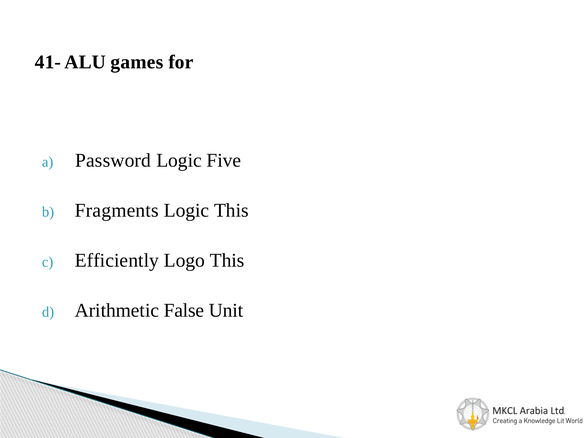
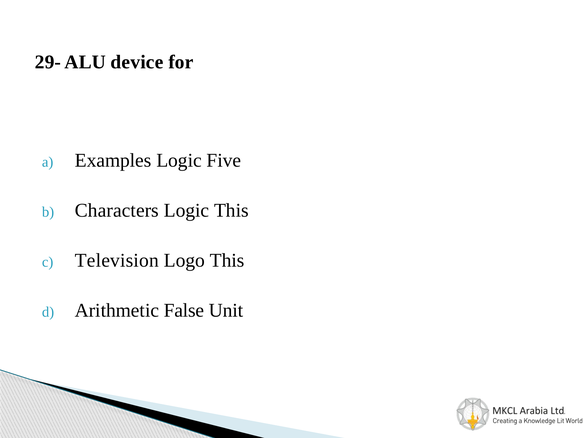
41-: 41- -> 29-
games: games -> device
Password: Password -> Examples
Fragments: Fragments -> Characters
Efficiently: Efficiently -> Television
